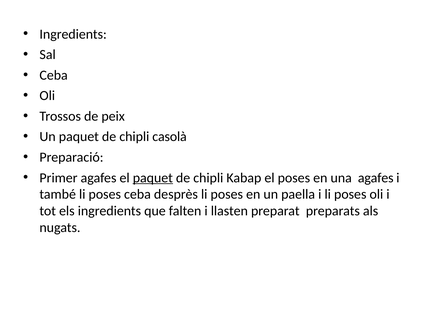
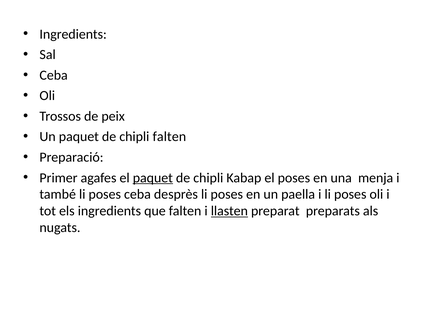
chipli casolà: casolà -> falten
una agafes: agafes -> menja
llasten underline: none -> present
